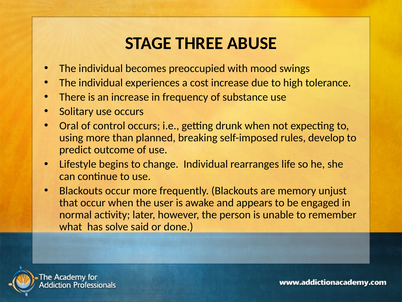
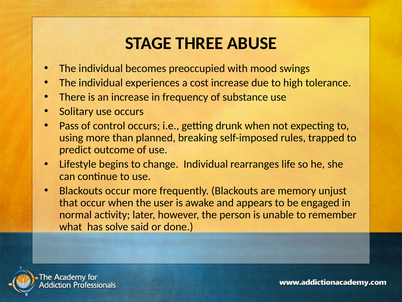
Oral: Oral -> Pass
develop: develop -> trapped
